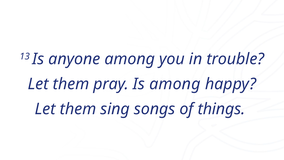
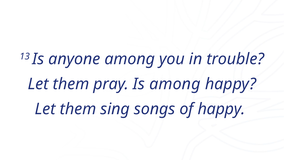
of things: things -> happy
